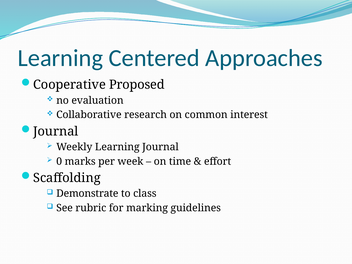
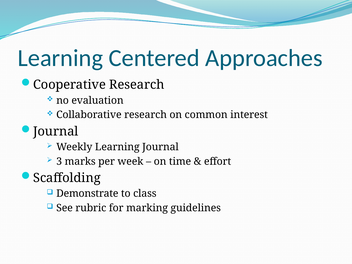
Cooperative Proposed: Proposed -> Research
0: 0 -> 3
